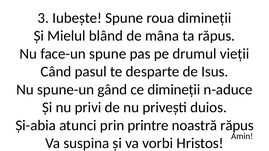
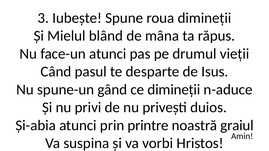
face-un spune: spune -> atunci
noastră răpus: răpus -> graiul
